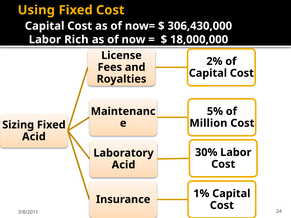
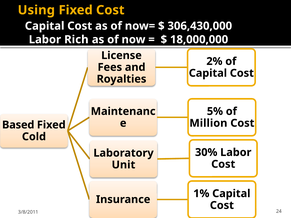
Sizing: Sizing -> Based
Acid at (34, 137): Acid -> Cold
Acid at (123, 165): Acid -> Unit
